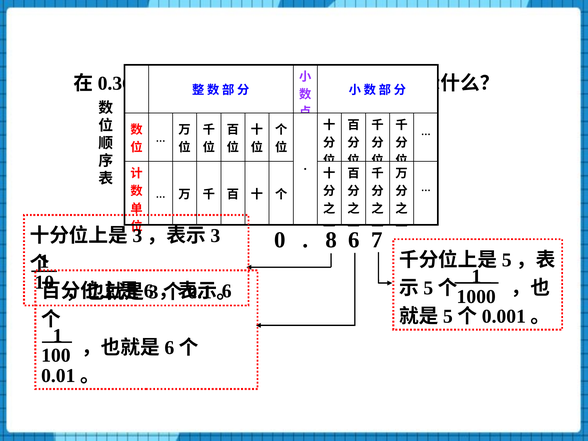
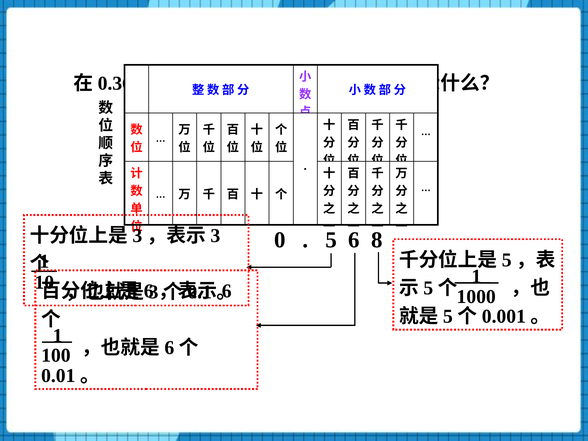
8: 8 -> 5
7: 7 -> 8
